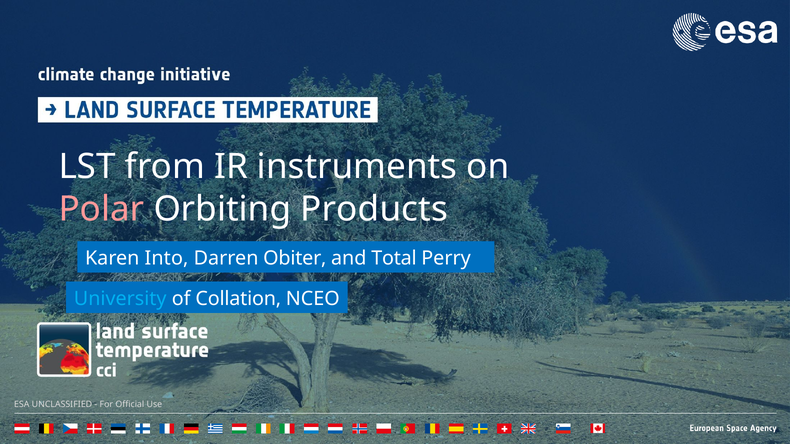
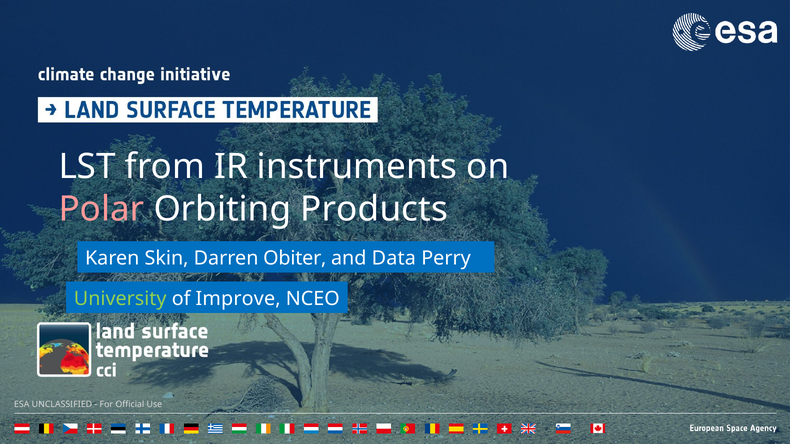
Into: Into -> Skin
Total: Total -> Data
University colour: light blue -> light green
Collation: Collation -> Improve
